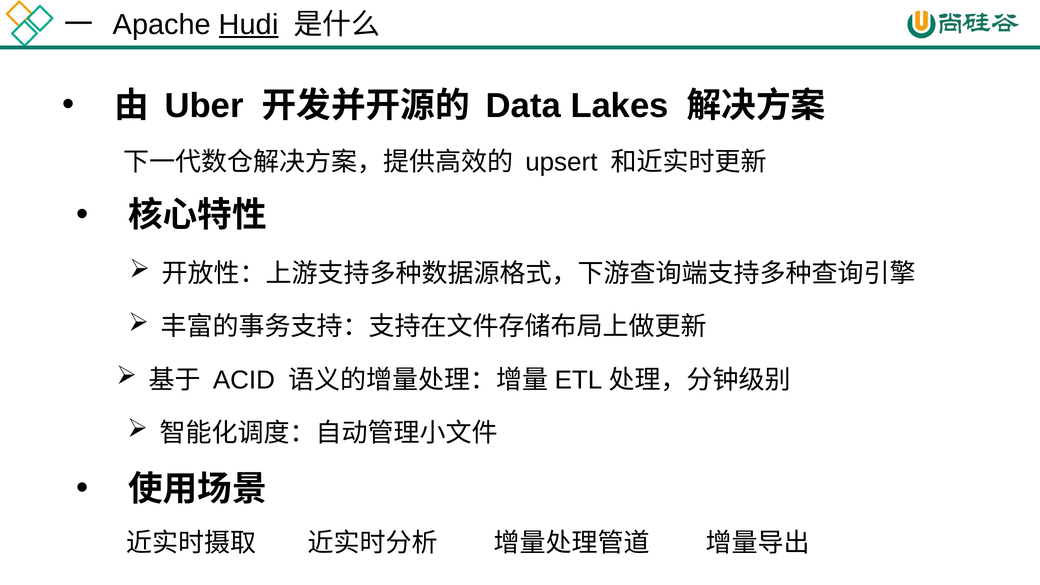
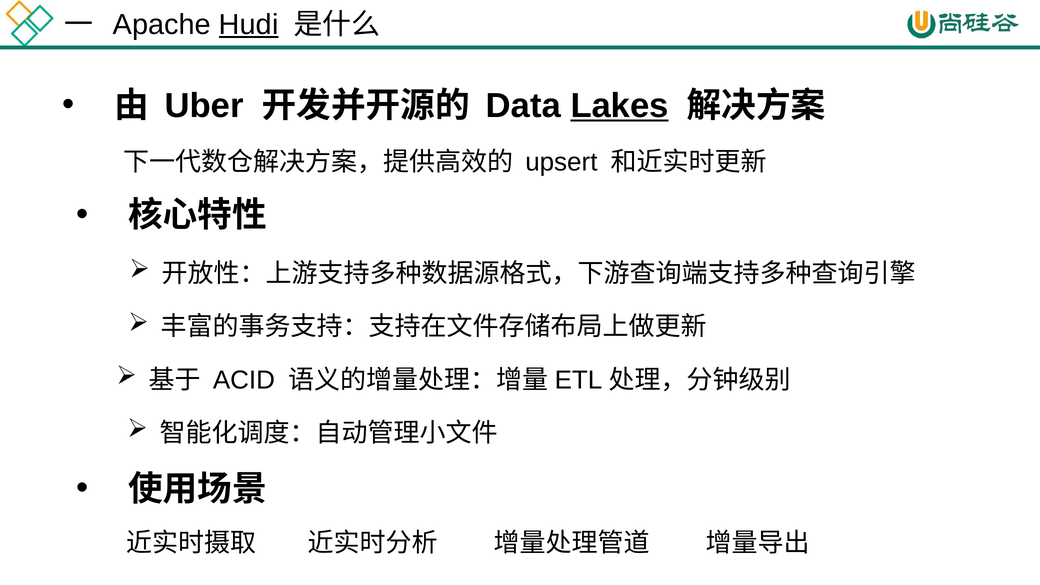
Lakes underline: none -> present
